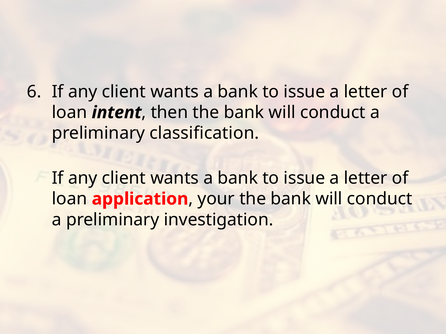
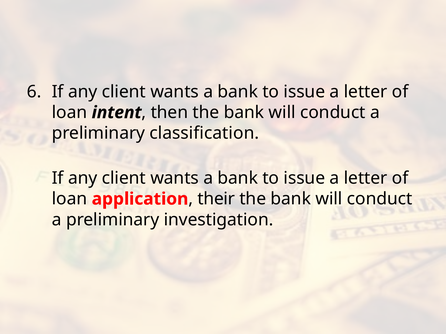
your: your -> their
